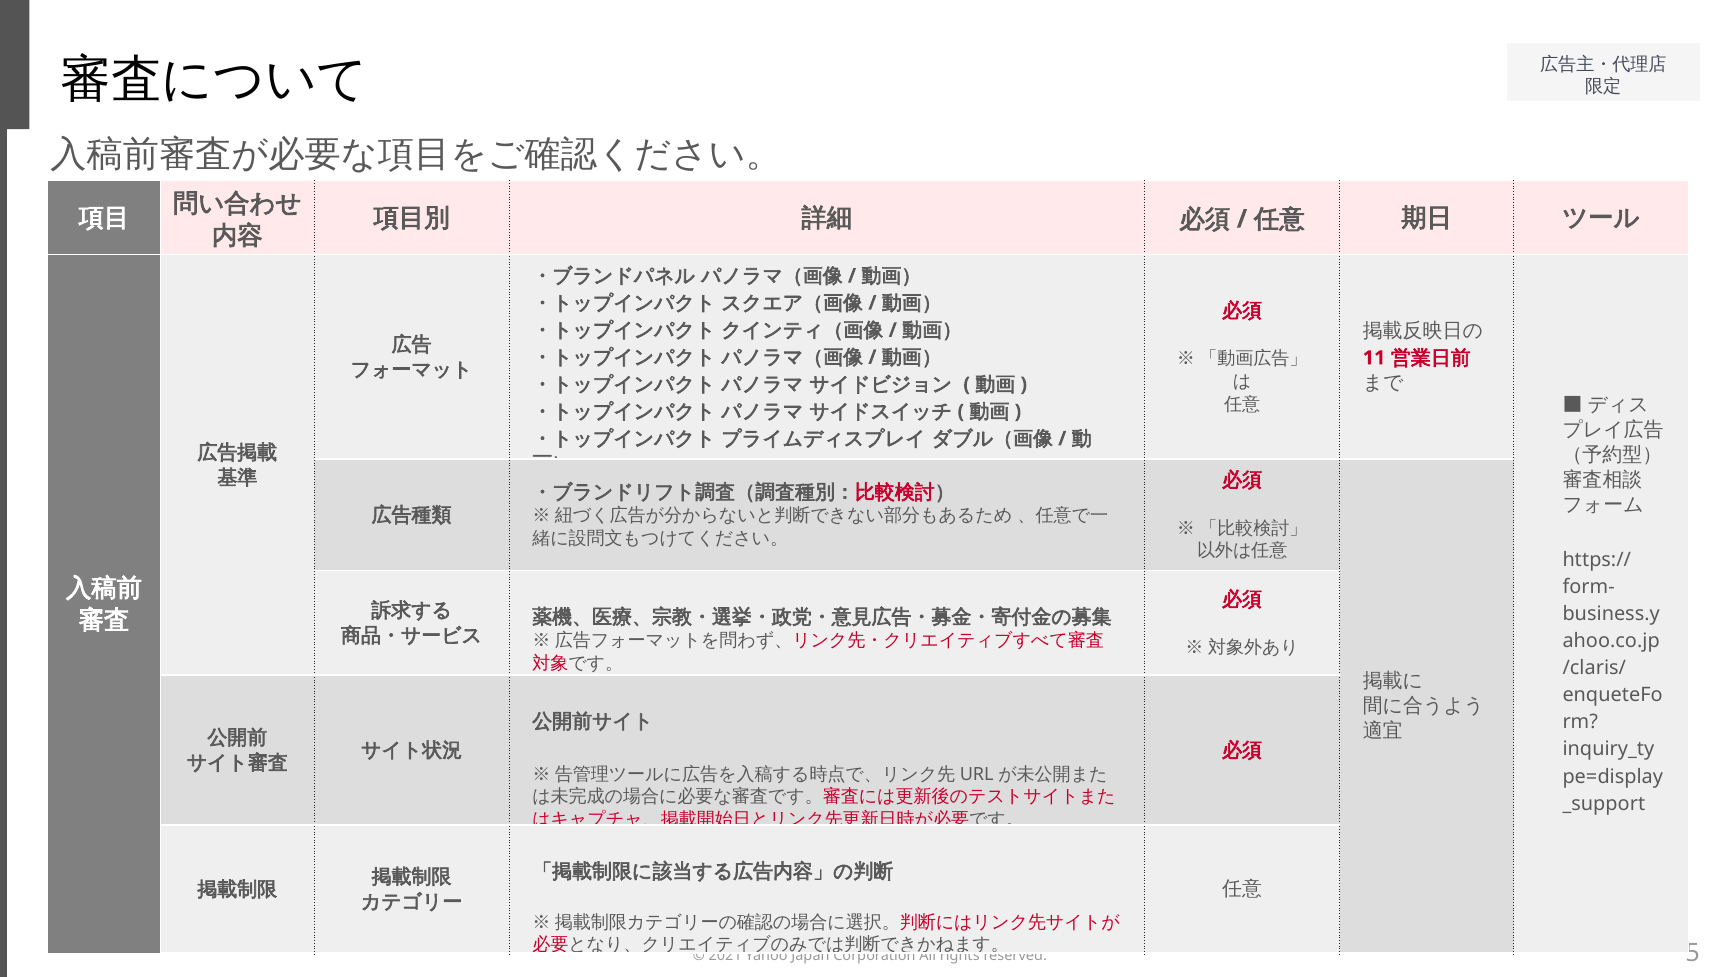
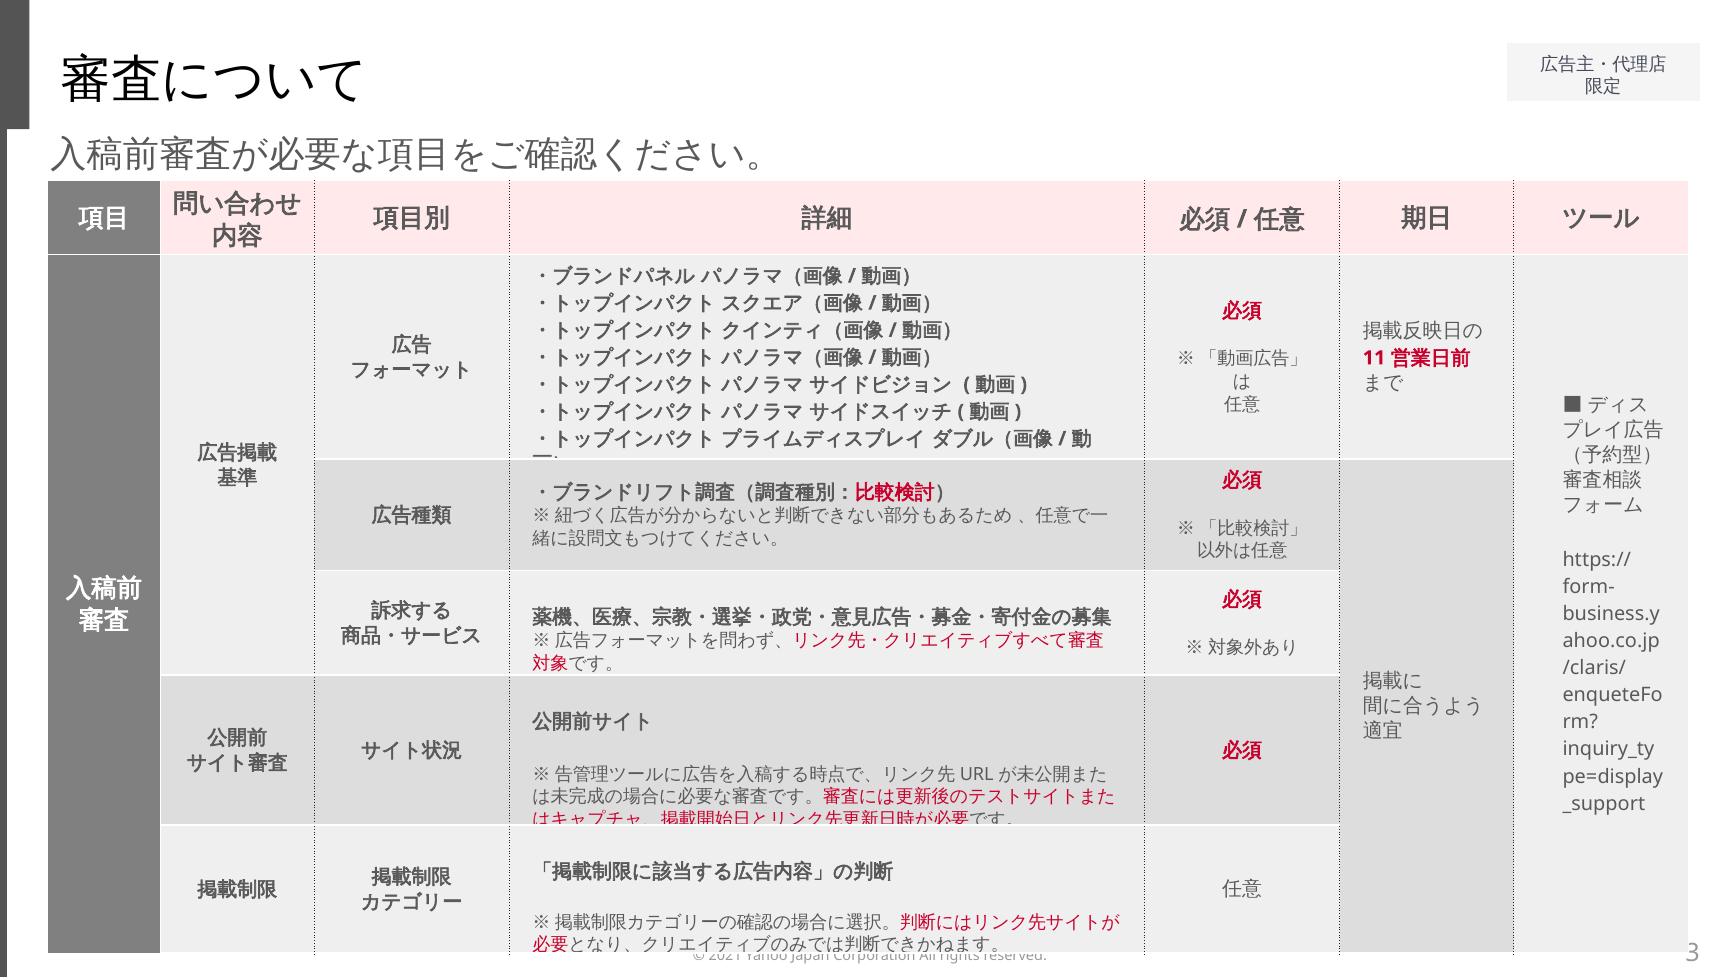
5: 5 -> 3
